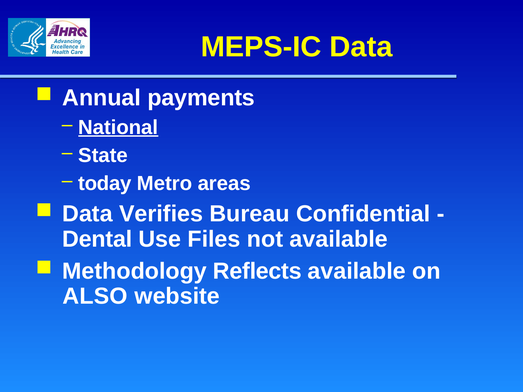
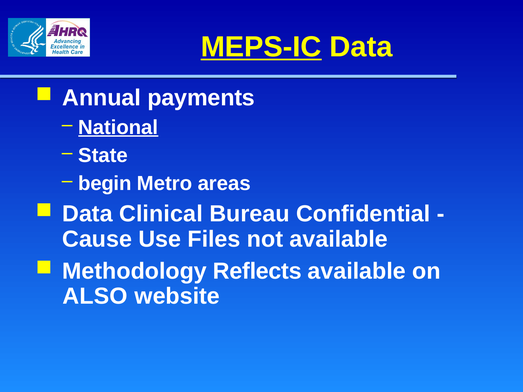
MEPS-IC underline: none -> present
today: today -> begin
Verifies: Verifies -> Clinical
Dental: Dental -> Cause
